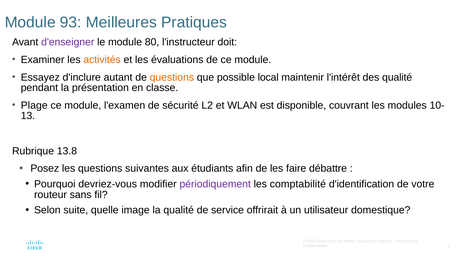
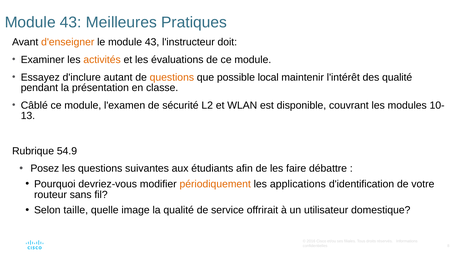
93 at (71, 23): 93 -> 43
d'enseigner colour: purple -> orange
le module 80: 80 -> 43
Plage: Plage -> Câblé
13.8: 13.8 -> 54.9
périodiquement colour: purple -> orange
comptabilité: comptabilité -> applications
suite: suite -> taille
